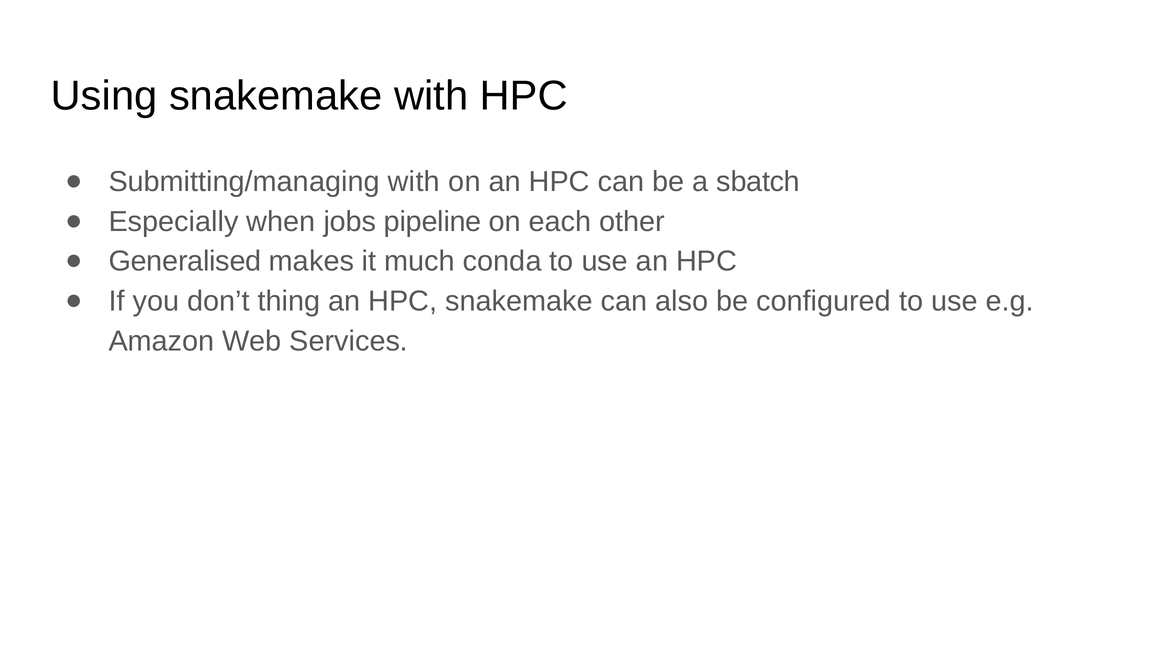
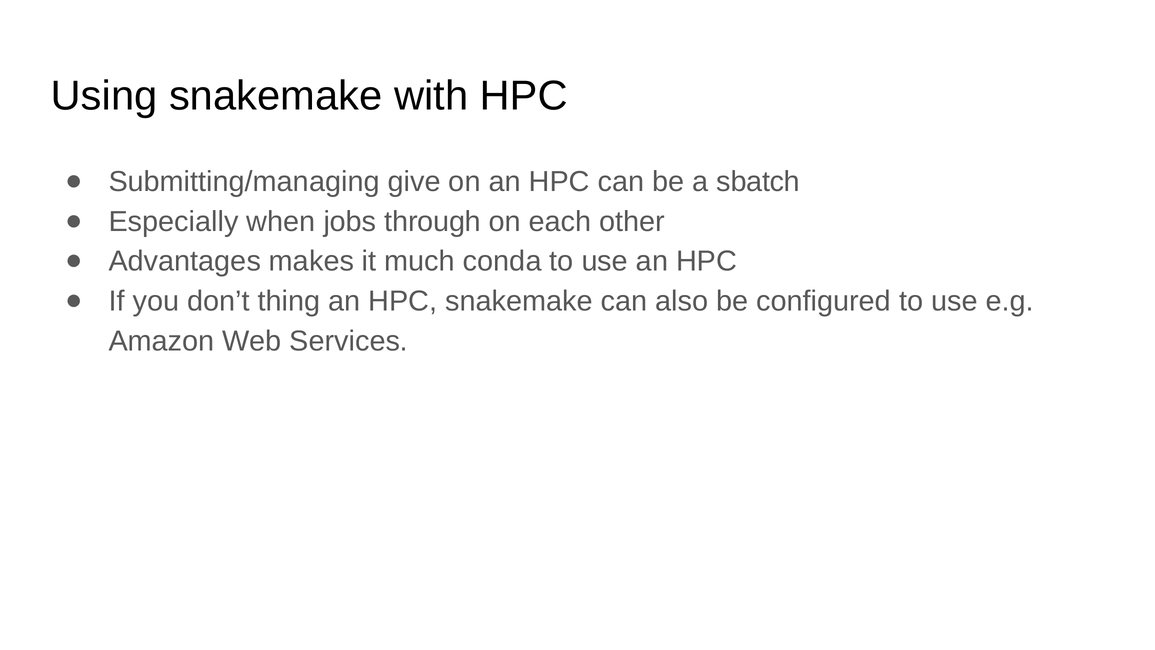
Submitting/managing with: with -> give
pipeline: pipeline -> through
Generalised: Generalised -> Advantages
